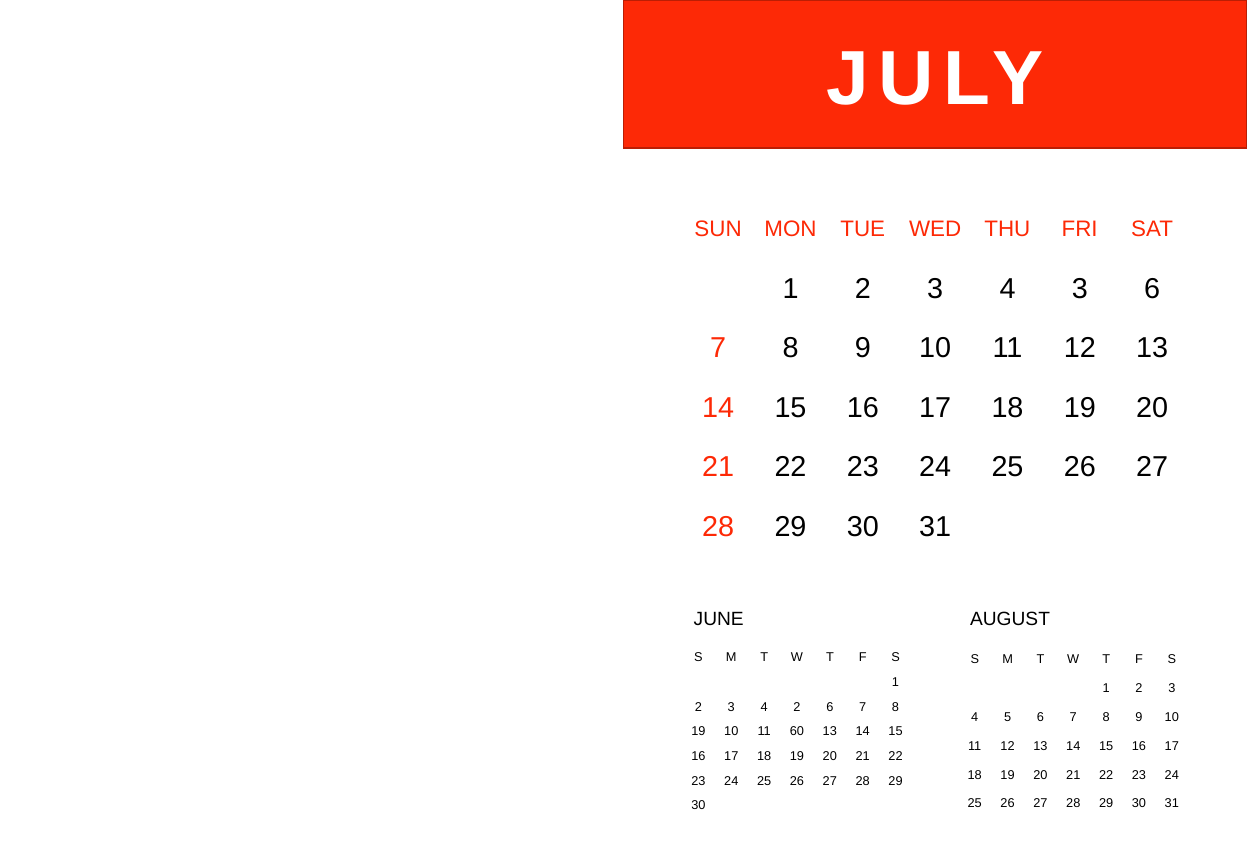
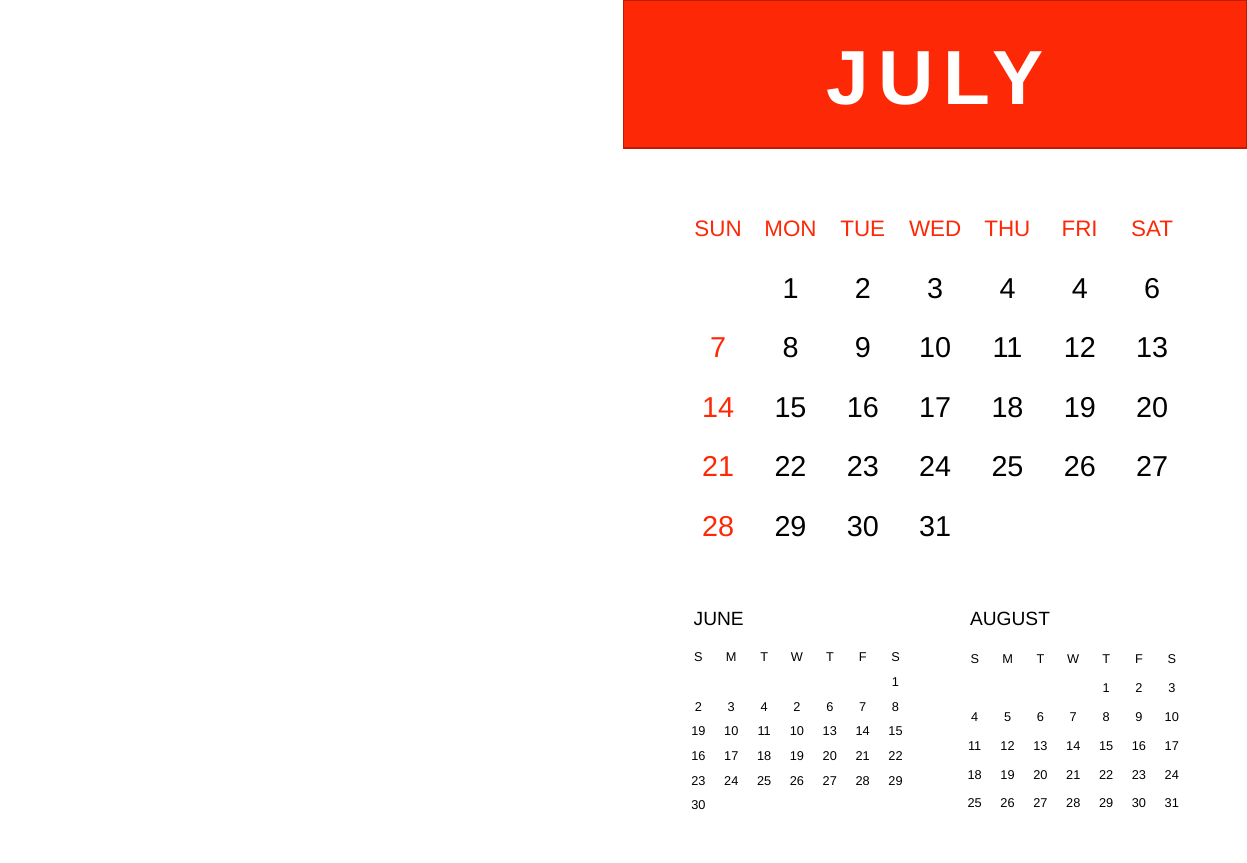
4 3: 3 -> 4
11 60: 60 -> 10
